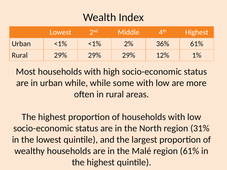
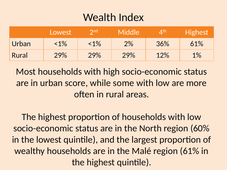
urban while: while -> score
31%: 31% -> 60%
